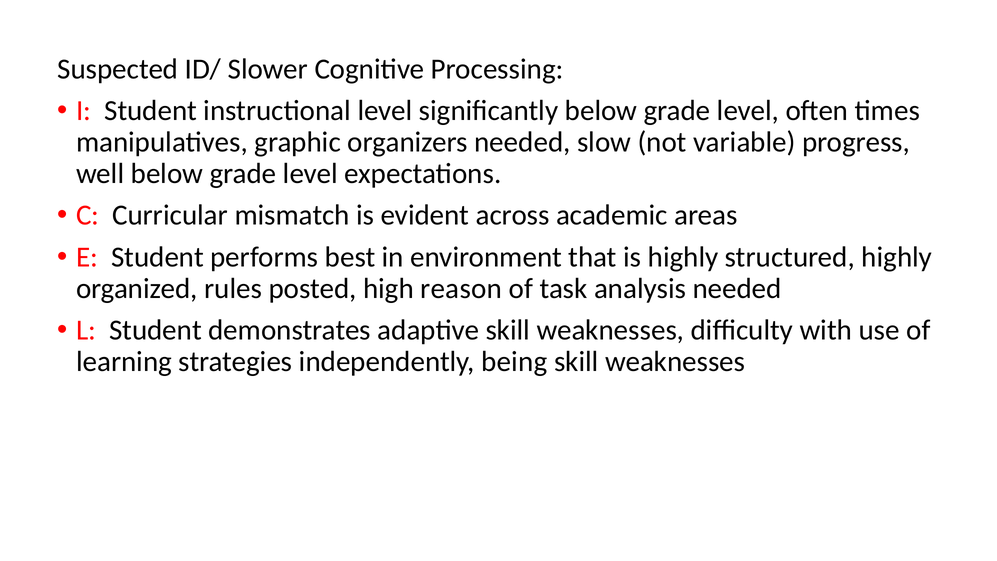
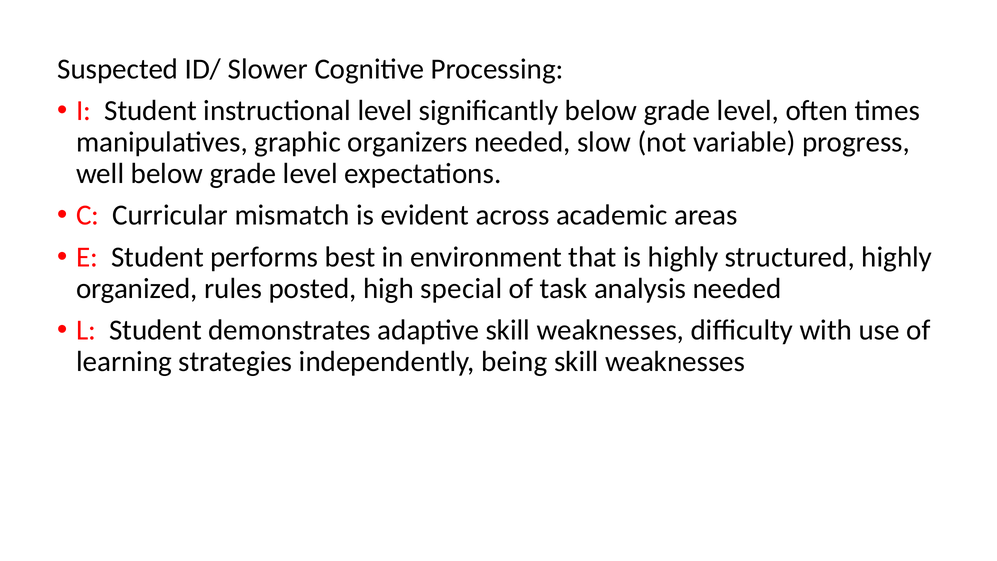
reason: reason -> special
